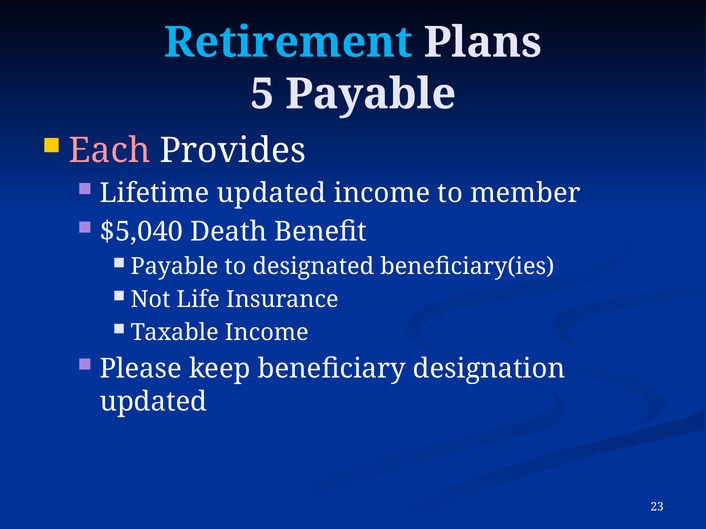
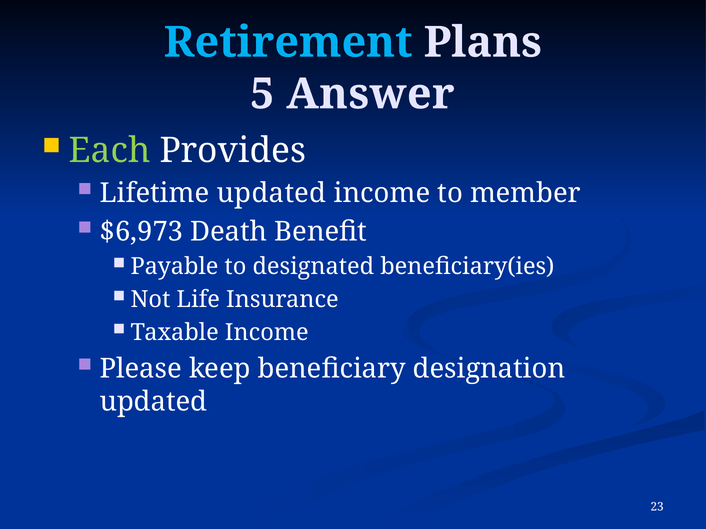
5 Payable: Payable -> Answer
Each colour: pink -> light green
$5,040: $5,040 -> $6,973
